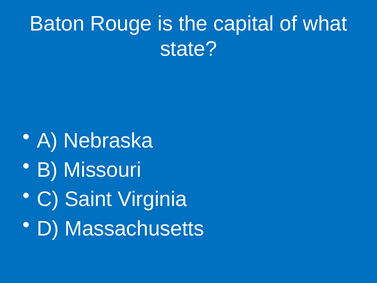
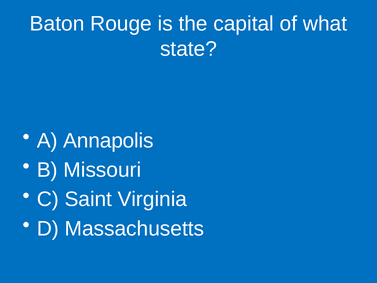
Nebraska: Nebraska -> Annapolis
